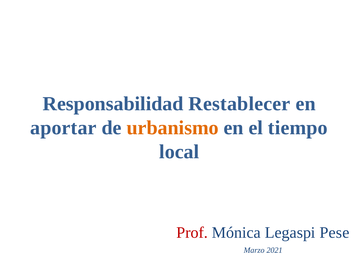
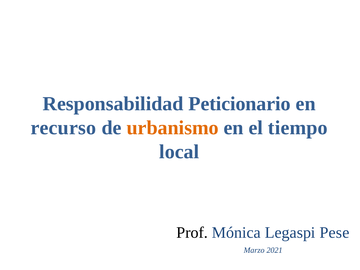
Restablecer: Restablecer -> Peticionario
aportar: aportar -> recurso
Prof colour: red -> black
